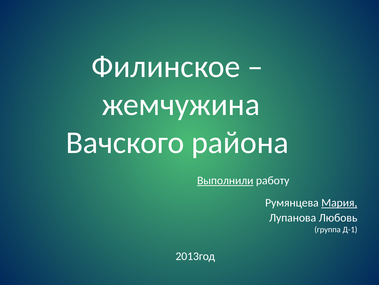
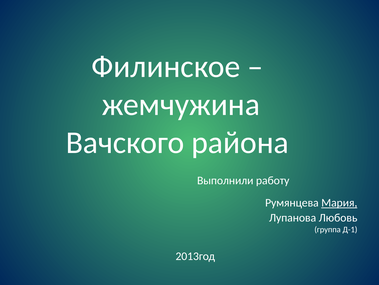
Выполнили underline: present -> none
